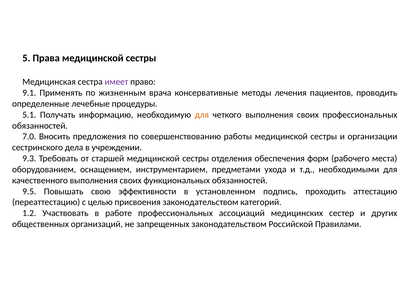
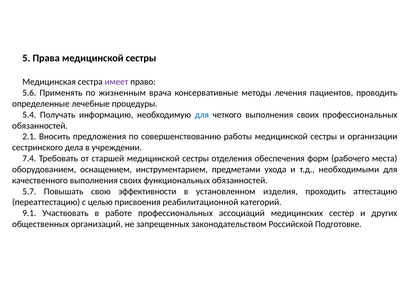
9.1: 9.1 -> 5.6
5.1: 5.1 -> 5.4
для at (202, 115) colour: orange -> blue
7.0: 7.0 -> 2.1
9.3: 9.3 -> 7.4
9.5: 9.5 -> 5.7
подпись: подпись -> изделия
присвоения законодательством: законодательством -> реабилитационной
1.2: 1.2 -> 9.1
Правилами: Правилами -> Подготовке
